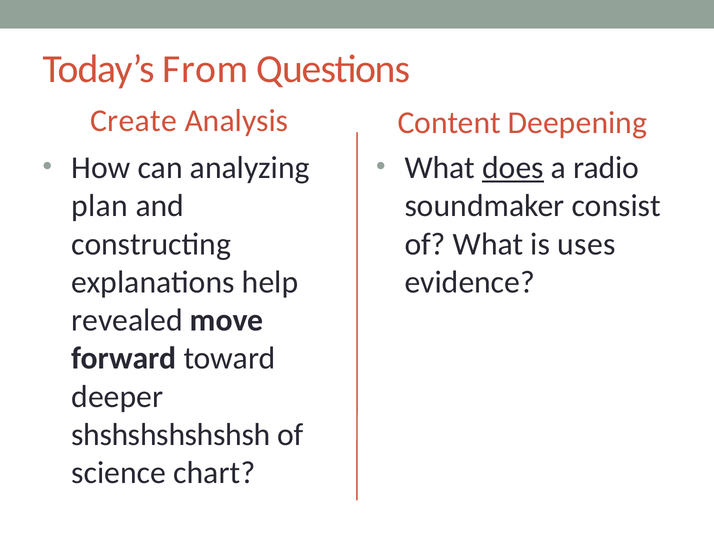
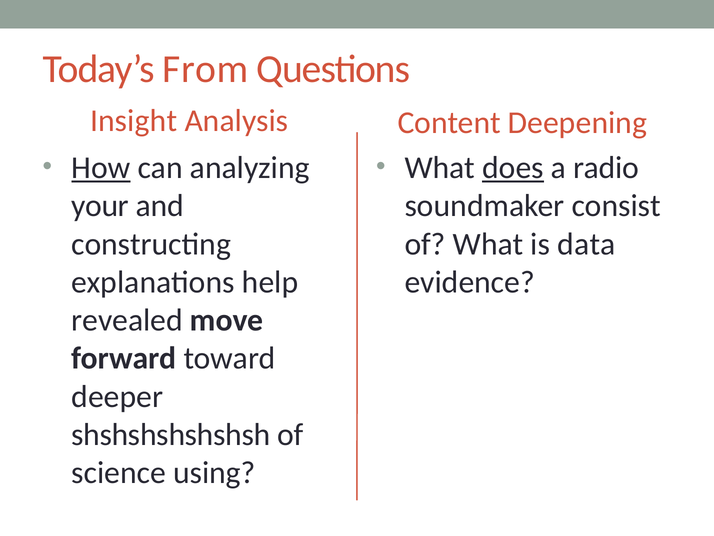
Create: Create -> Insight
How underline: none -> present
plan: plan -> your
uses: uses -> data
chart: chart -> using
